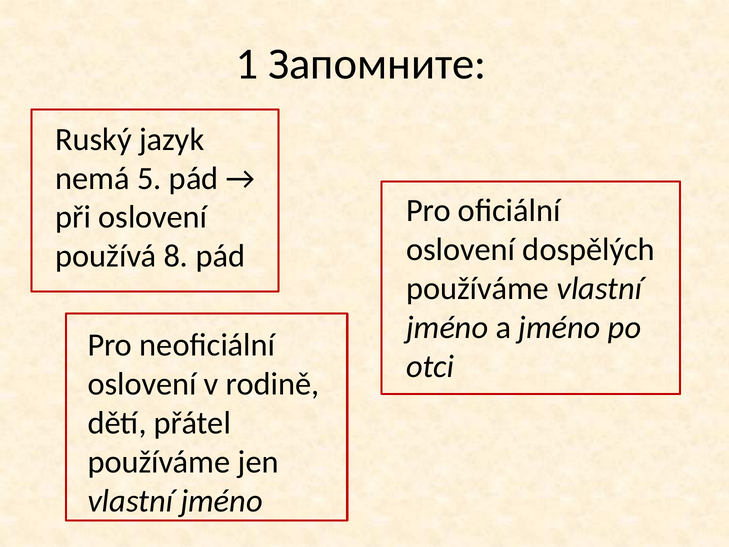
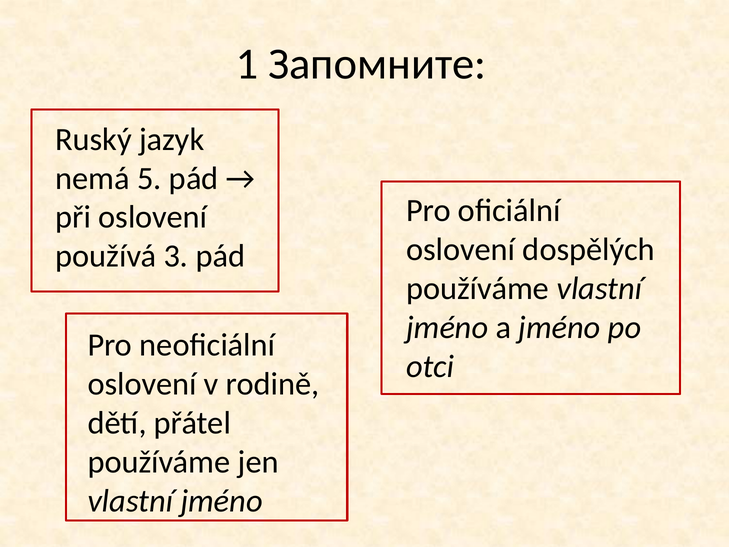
8: 8 -> 3
